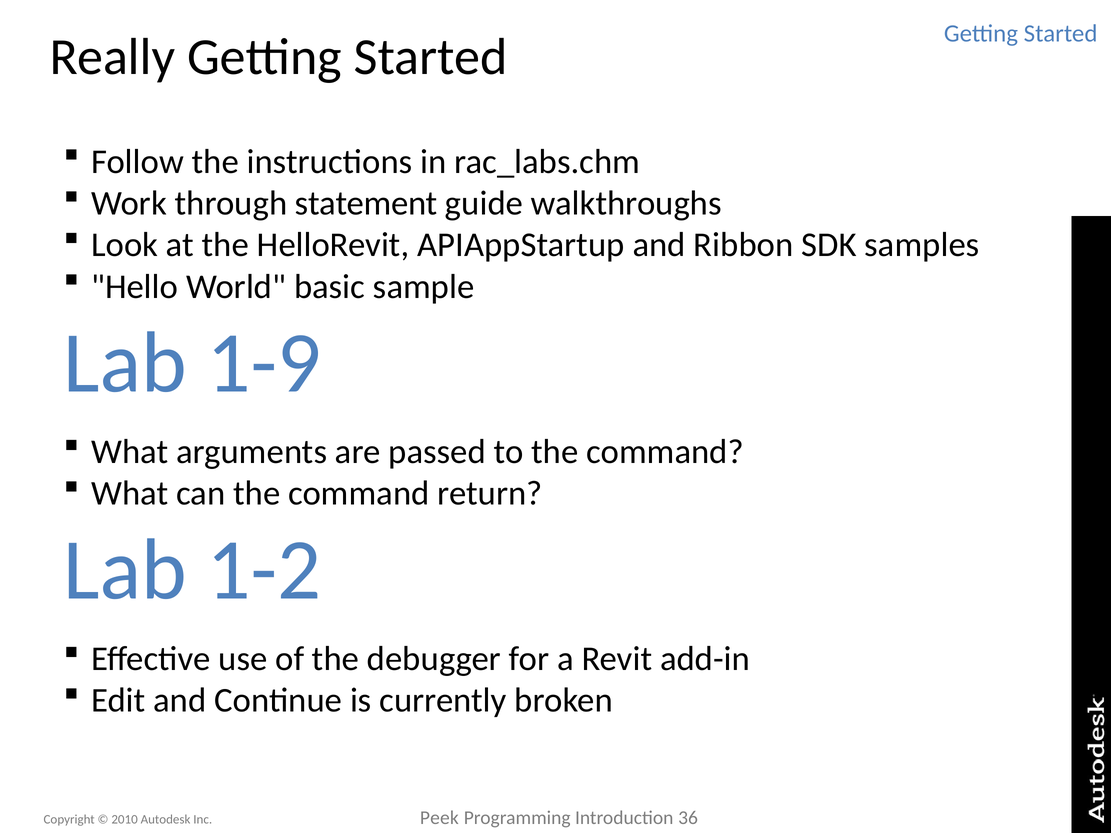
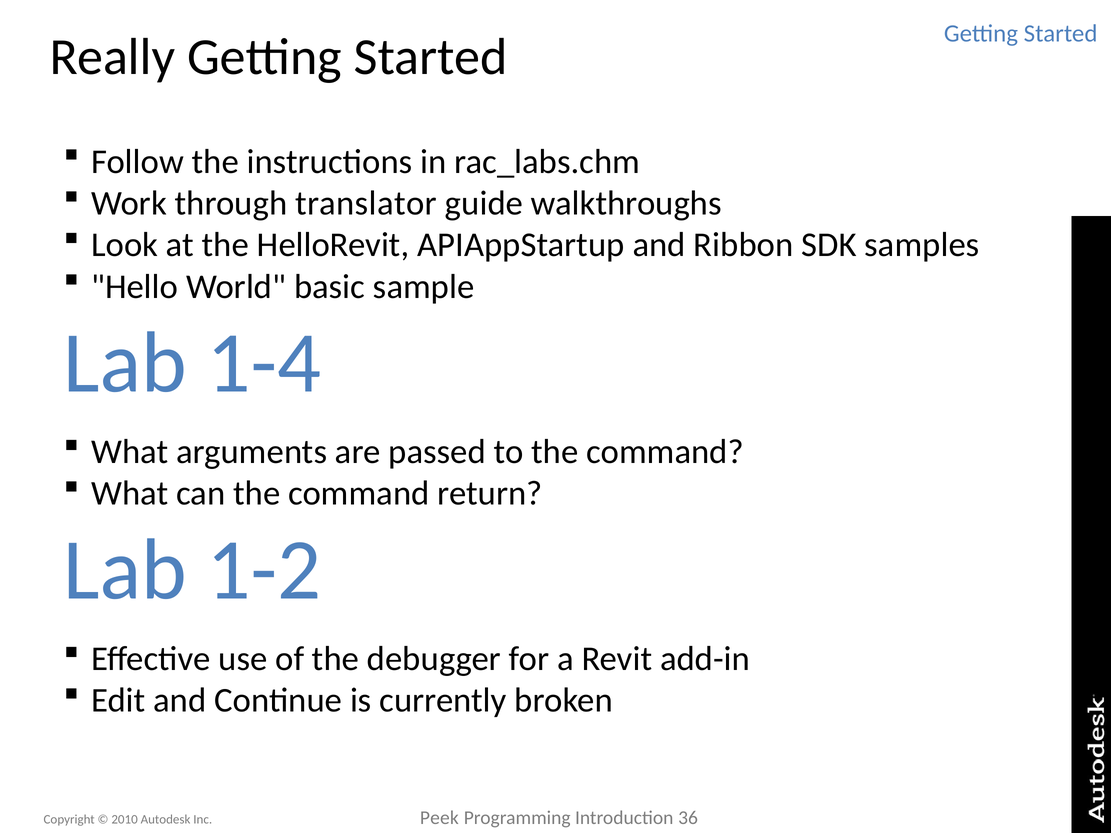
statement: statement -> translator
1-9: 1-9 -> 1-4
